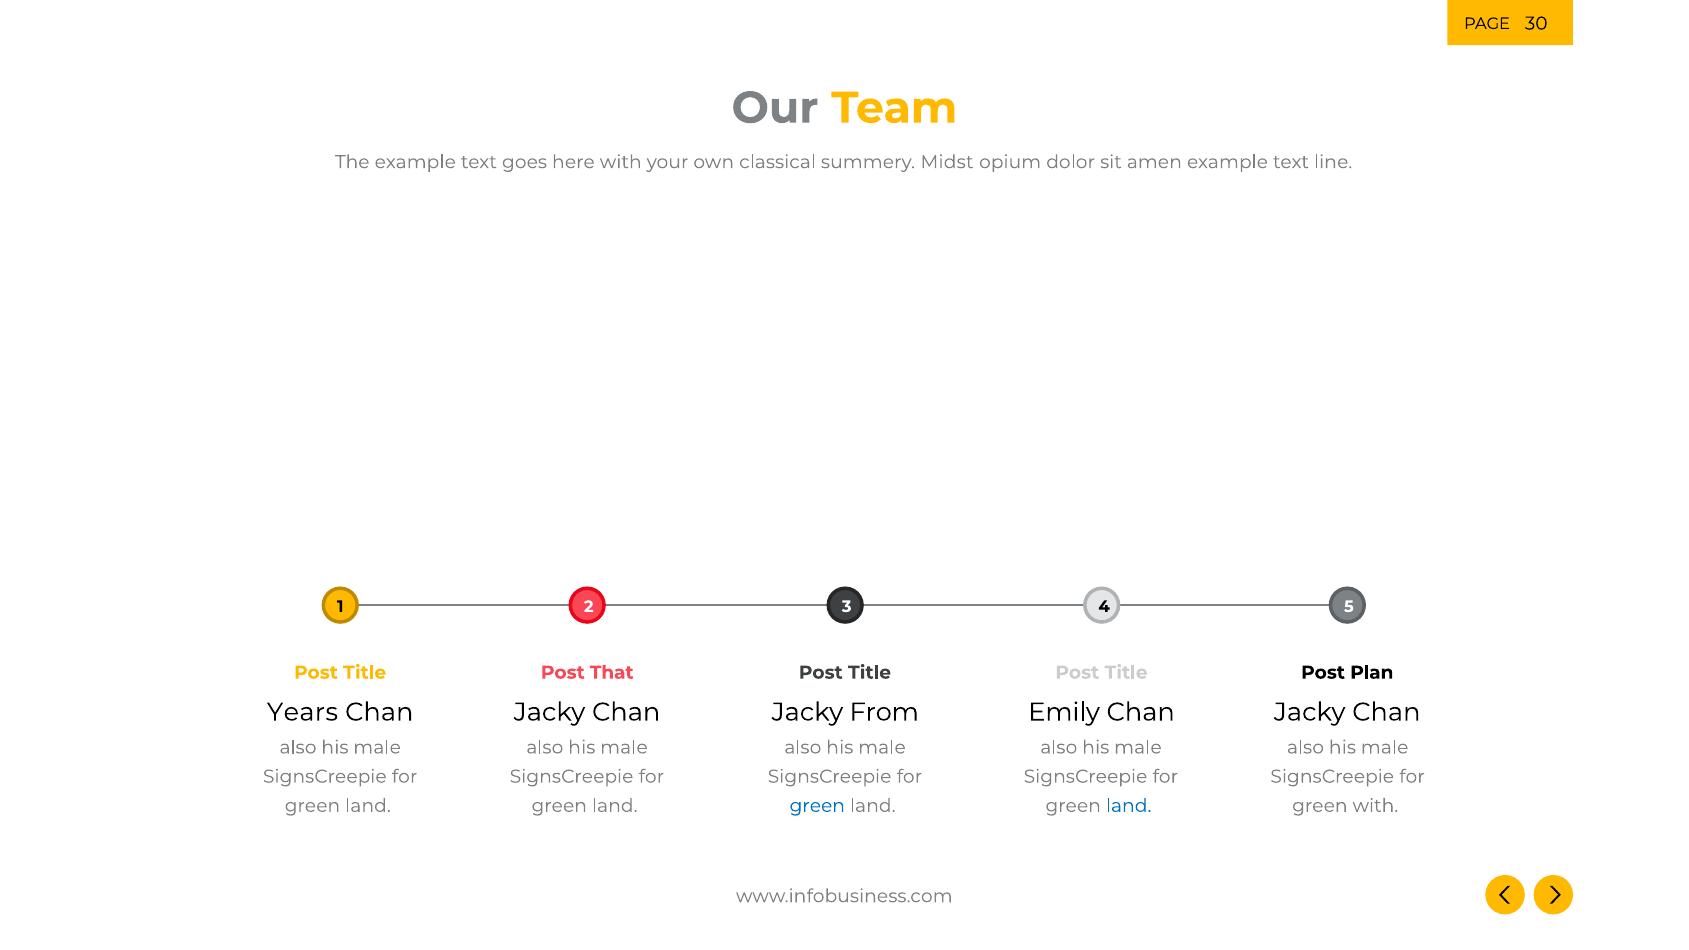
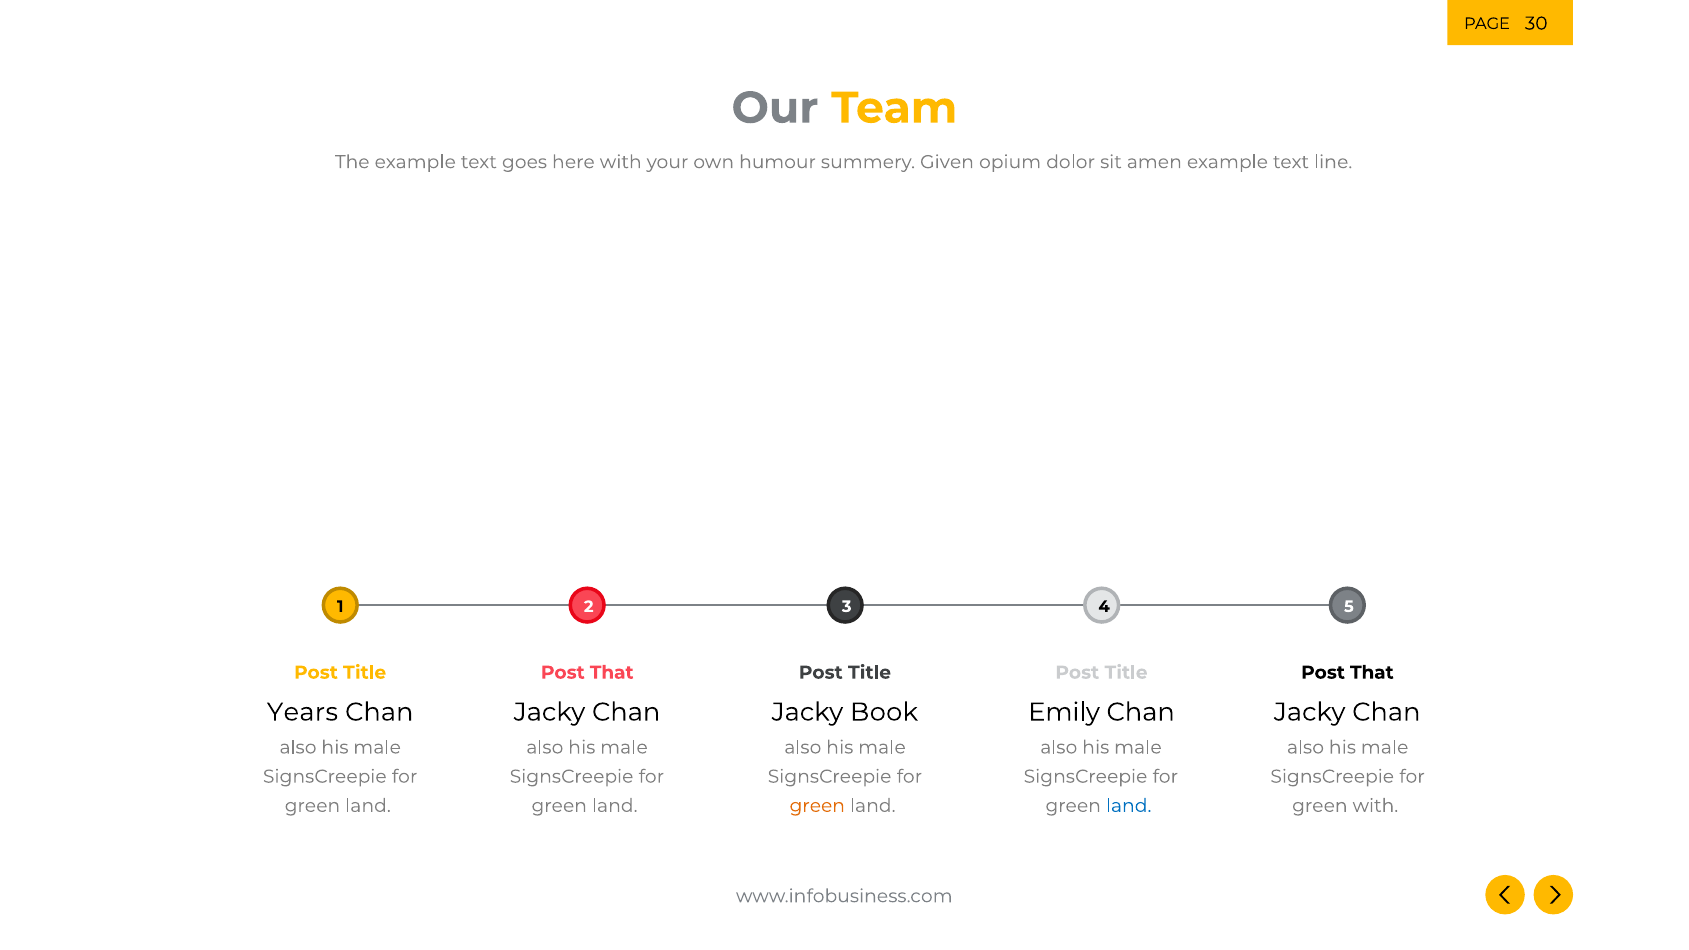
classical: classical -> humour
Midst: Midst -> Given
Plan at (1372, 673): Plan -> That
From: From -> Book
green at (817, 806) colour: blue -> orange
